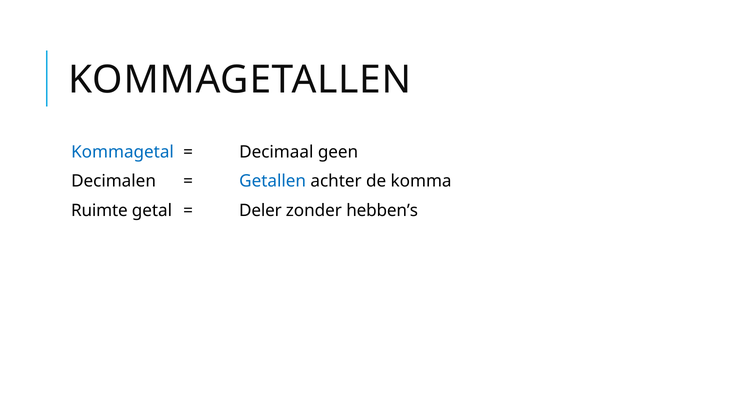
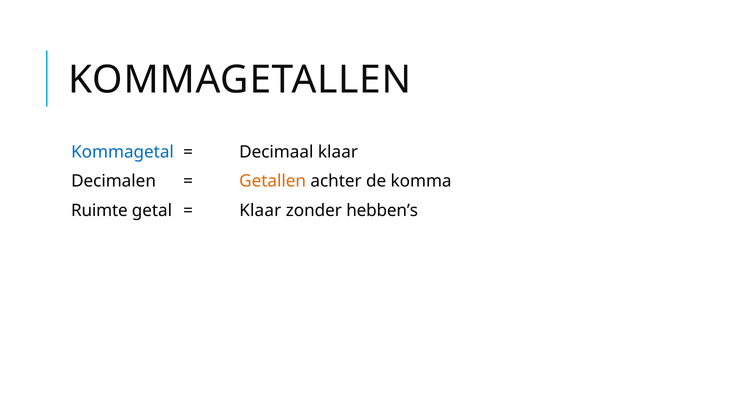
Decimaal geen: geen -> klaar
Getallen colour: blue -> orange
Deler at (260, 211): Deler -> Klaar
